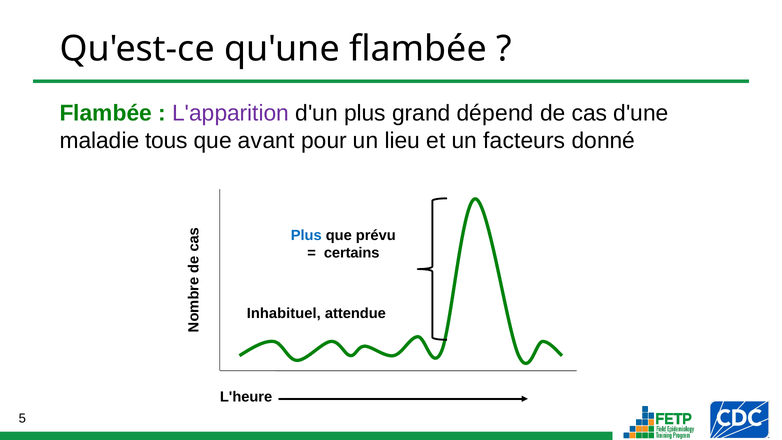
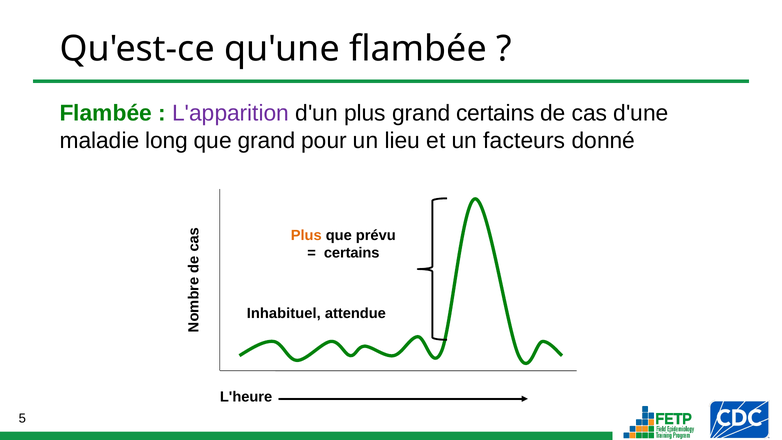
grand dépend: dépend -> certains
tous: tous -> long
que avant: avant -> grand
Plus at (306, 235) colour: blue -> orange
